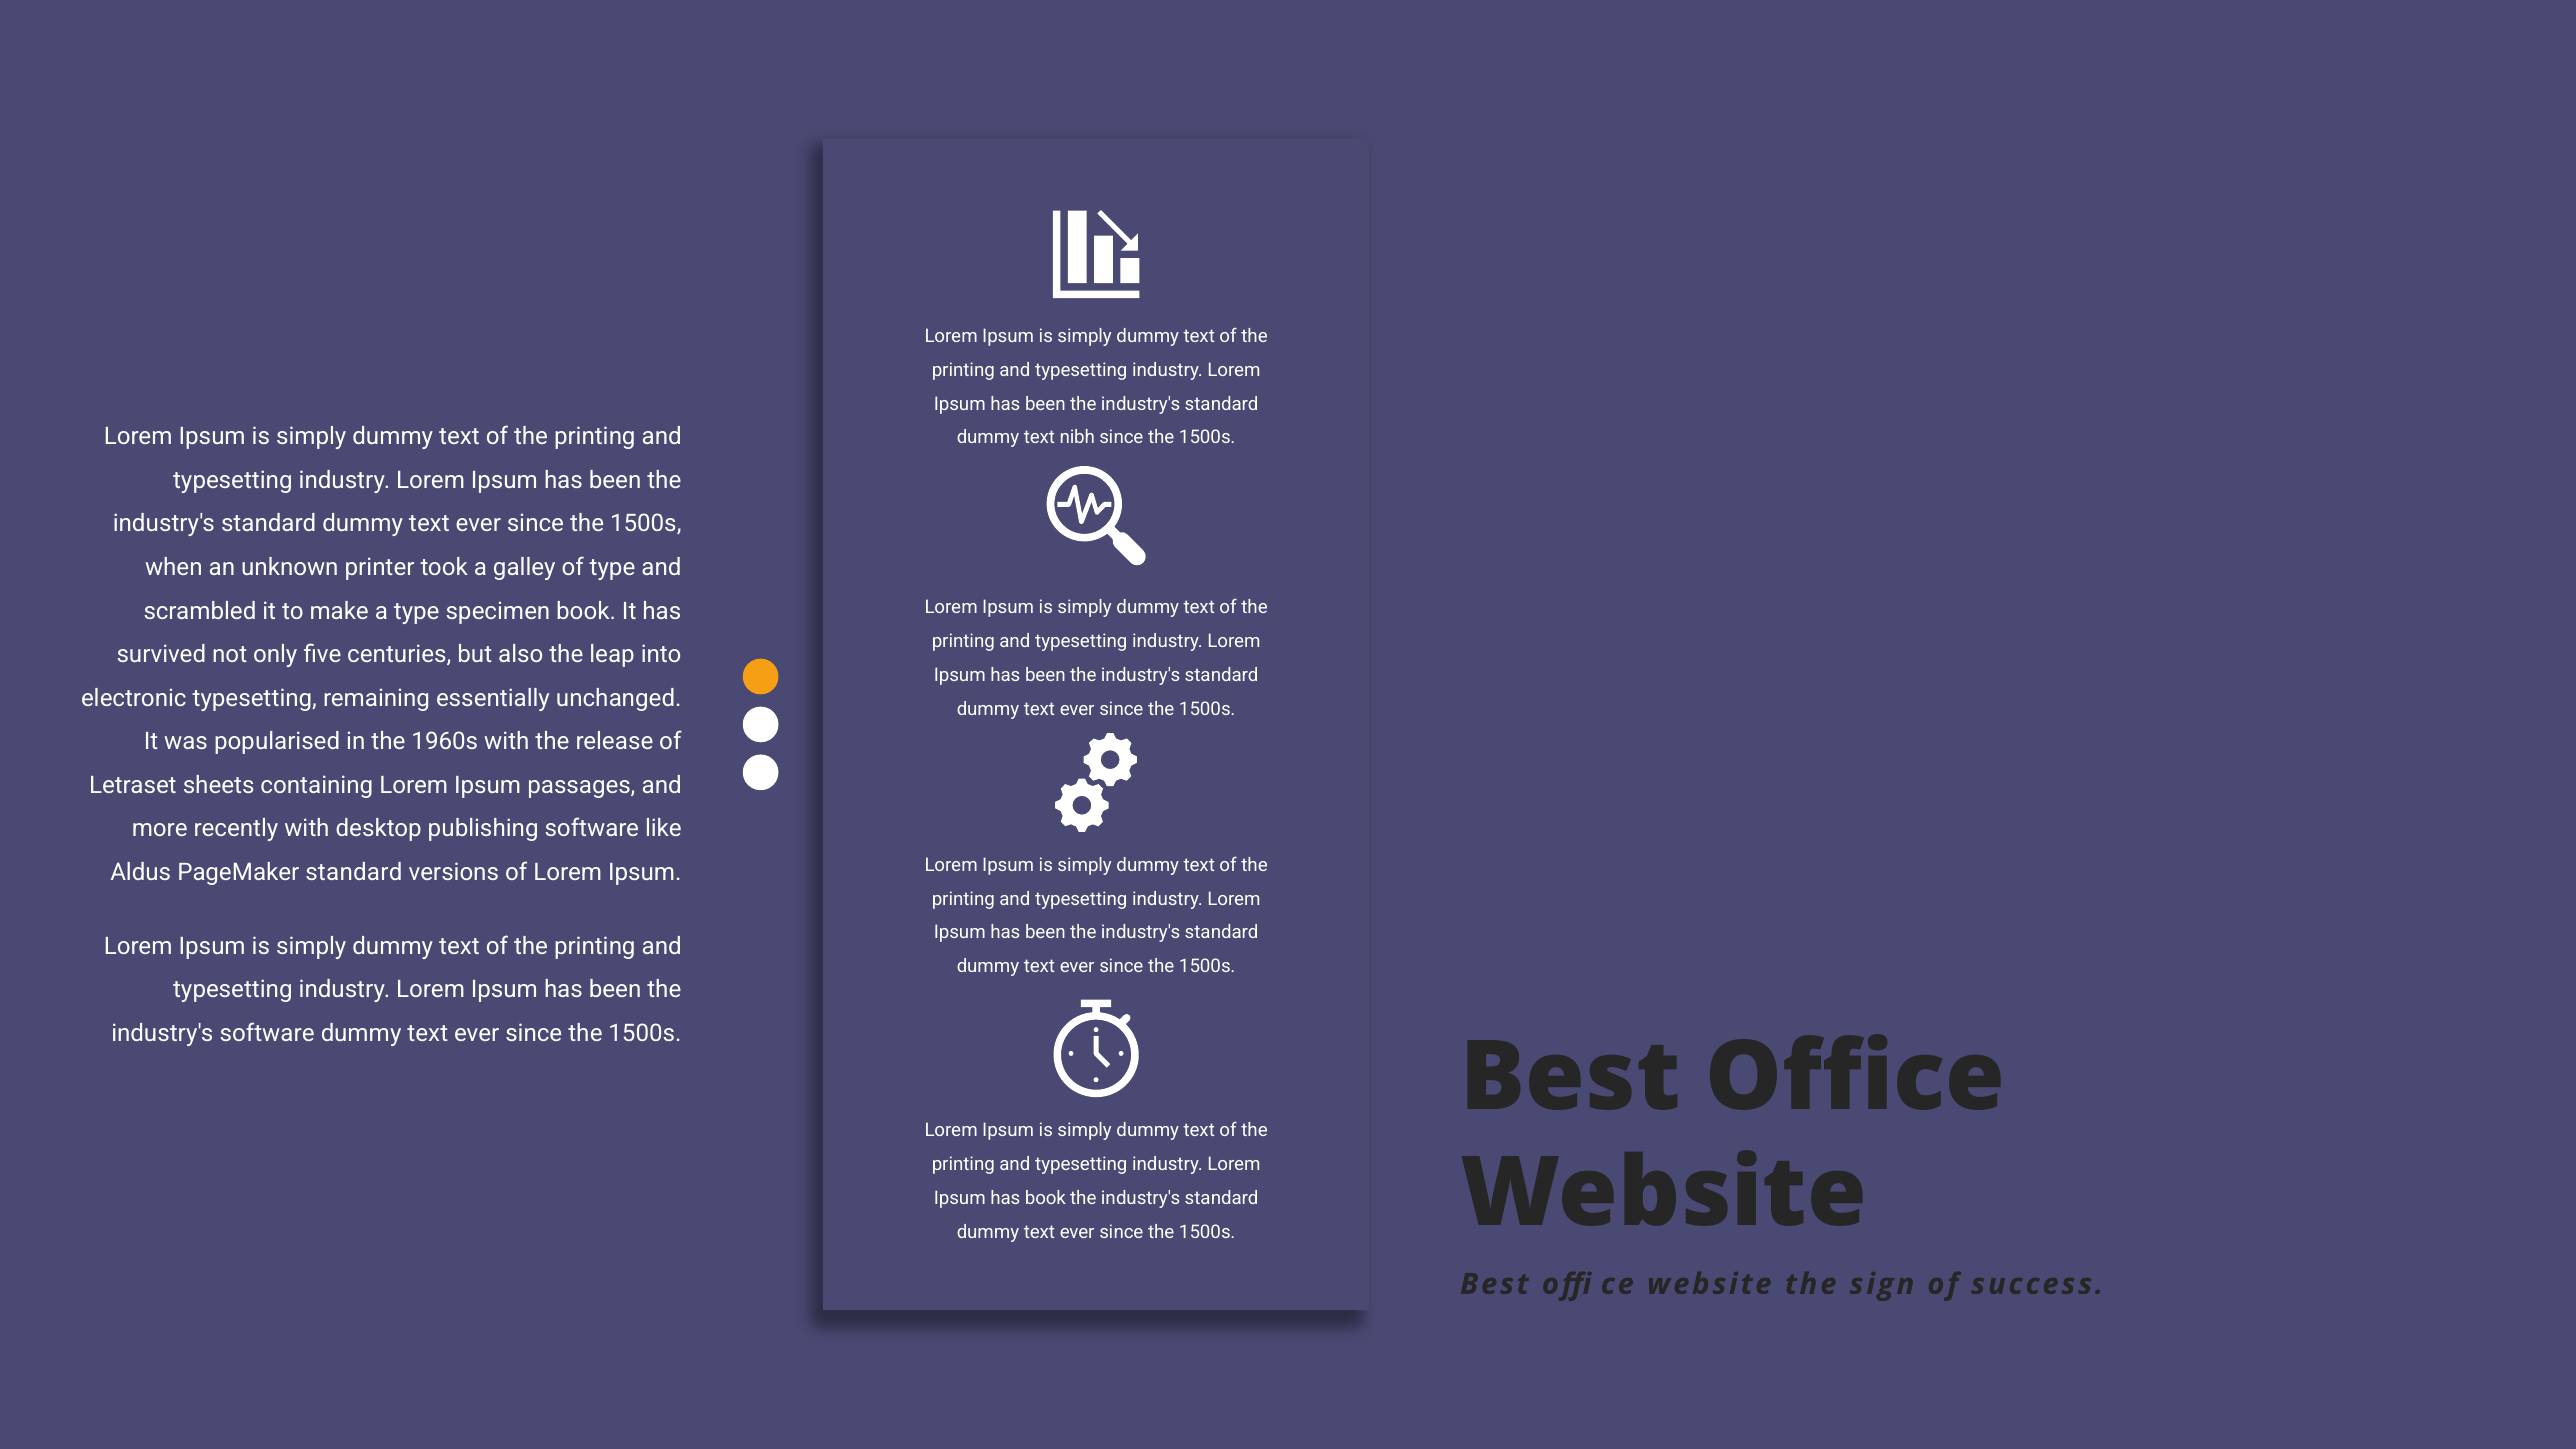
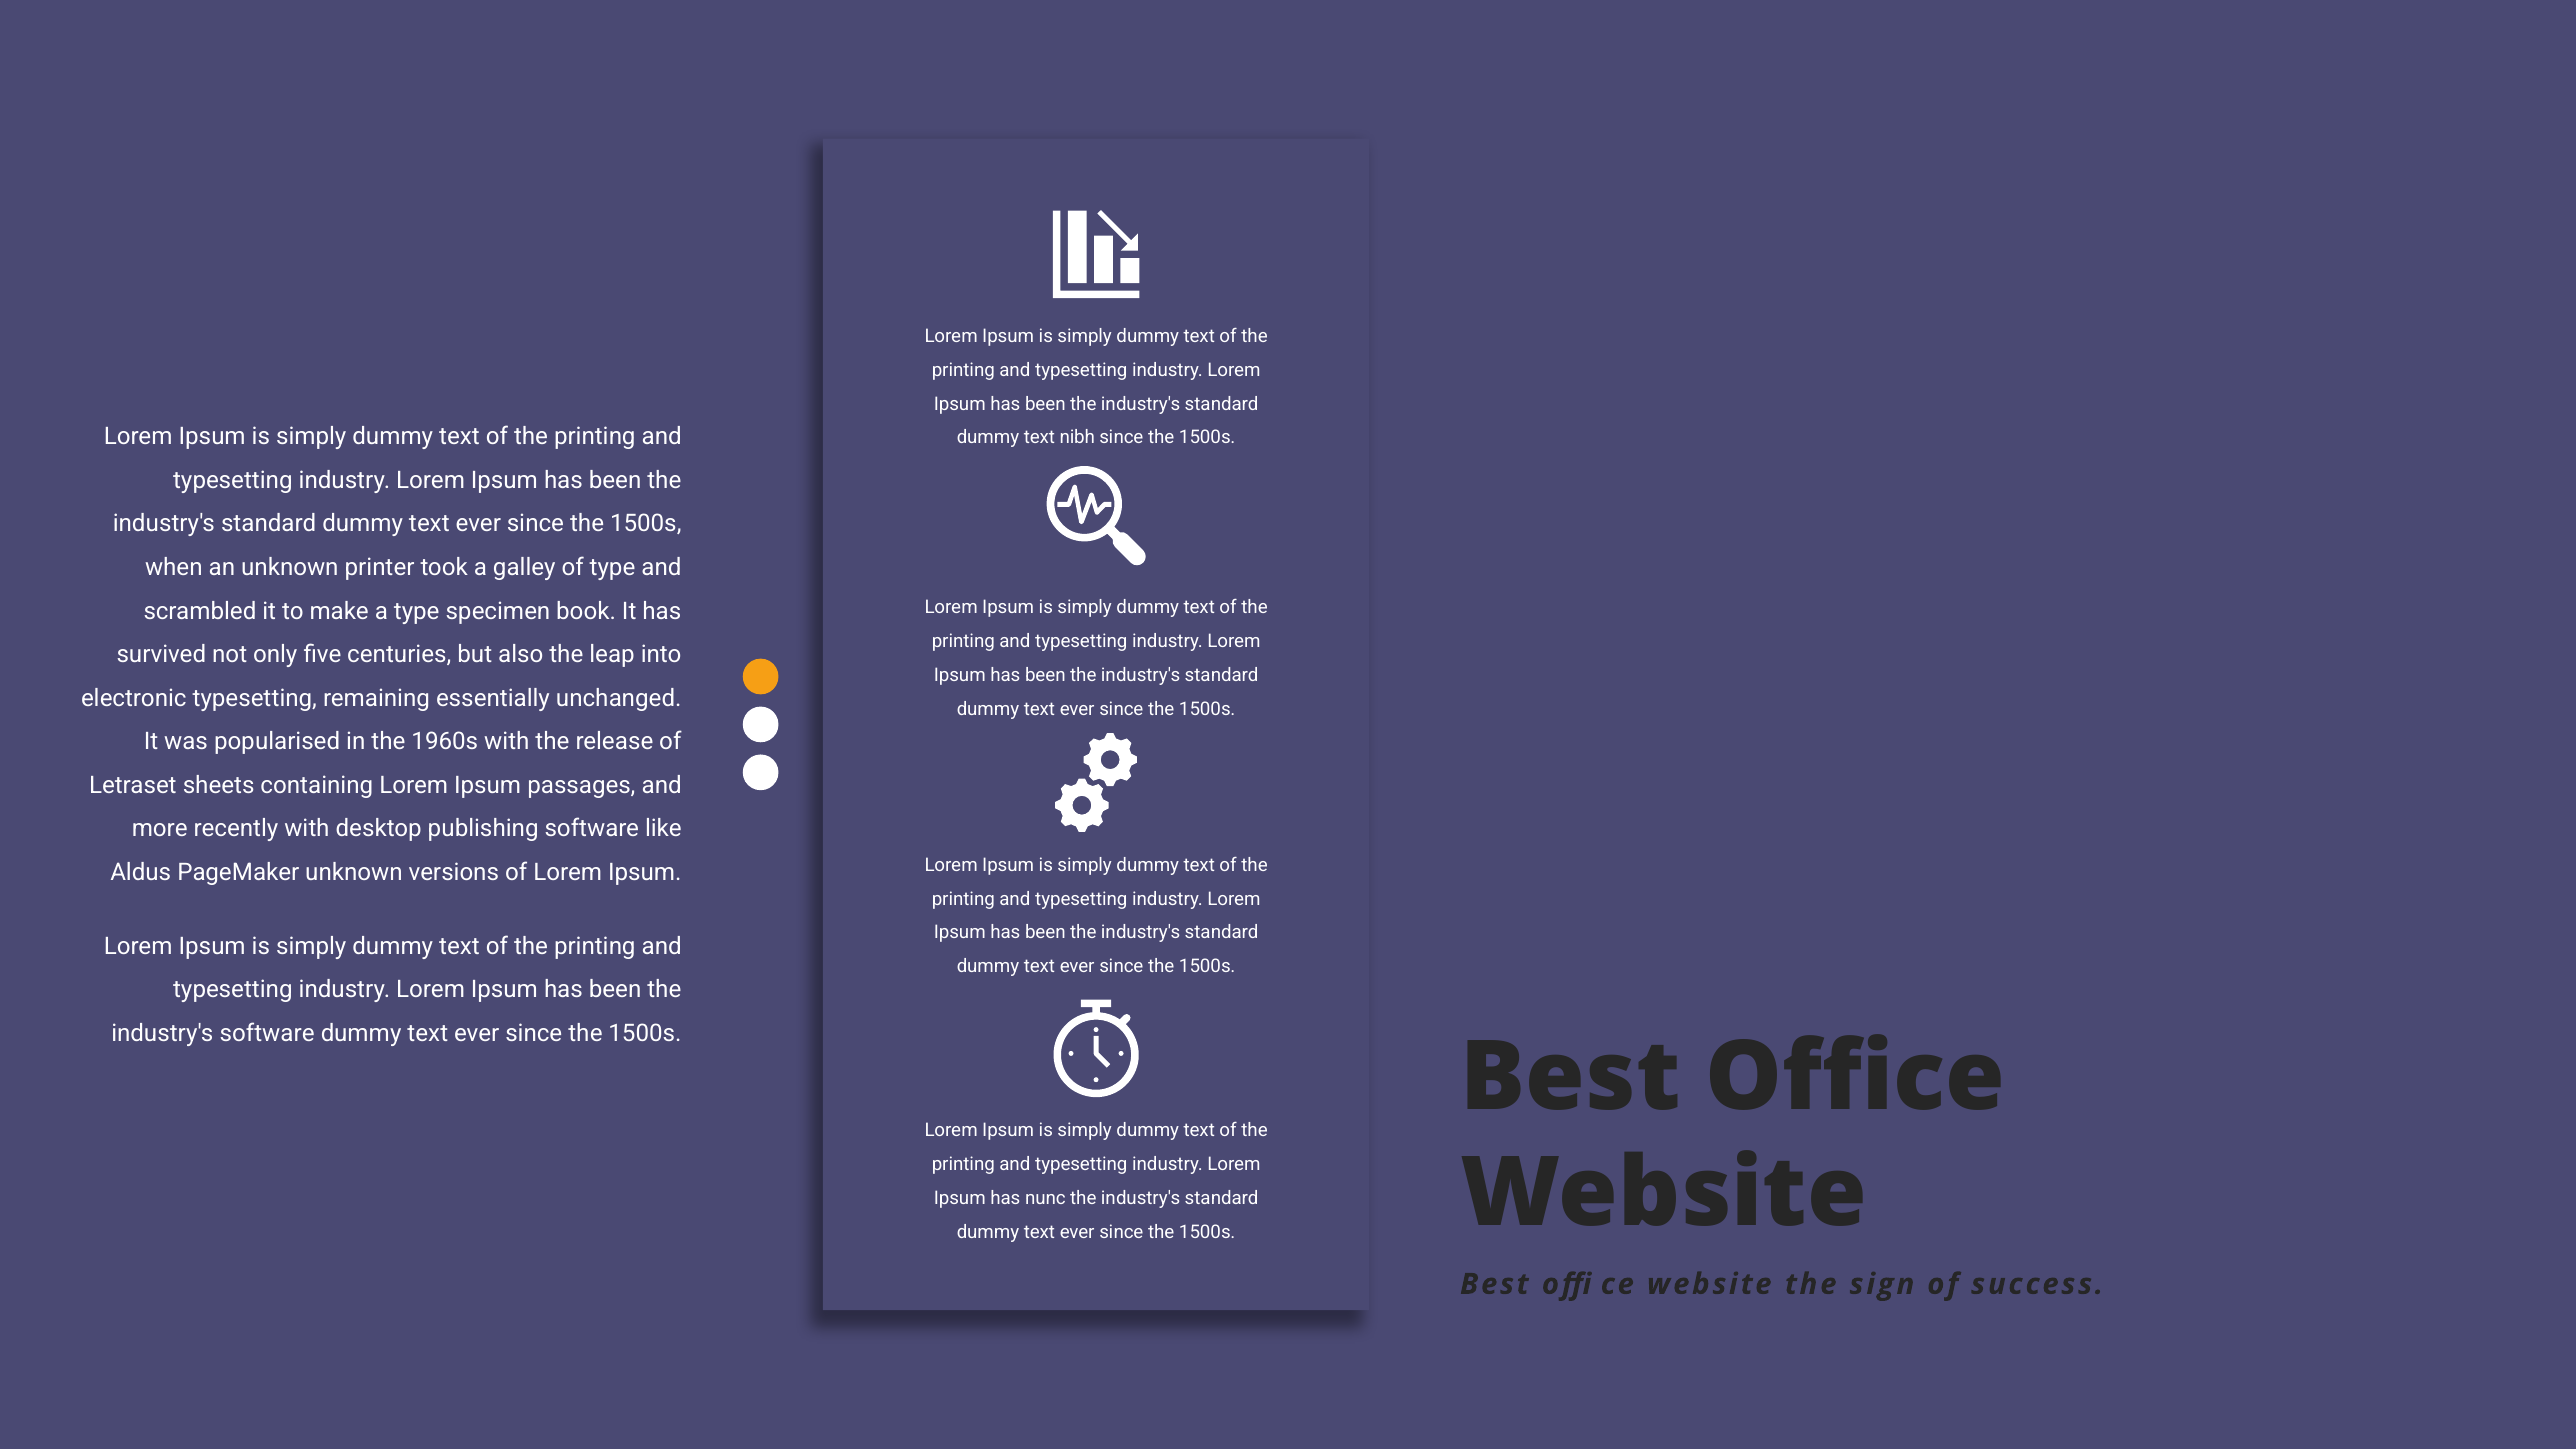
PageMaker standard: standard -> unknown
has book: book -> nunc
